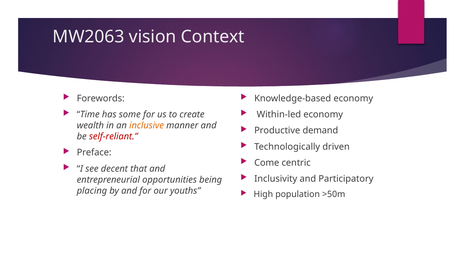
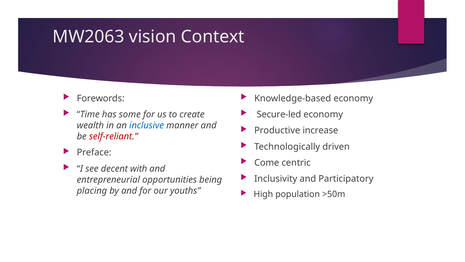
Within-led: Within-led -> Secure-led
inclusive colour: orange -> blue
demand: demand -> increase
that: that -> with
